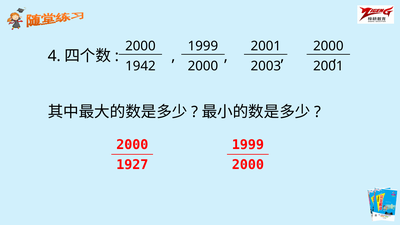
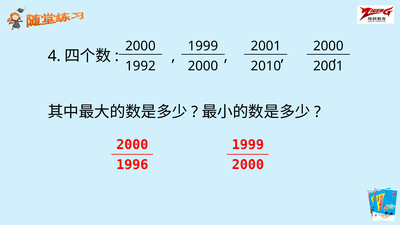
1942: 1942 -> 1992
2003: 2003 -> 2010
1927: 1927 -> 1996
